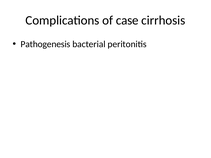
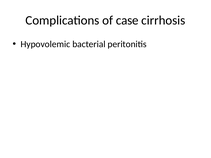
Pathogenesis: Pathogenesis -> Hypovolemic
